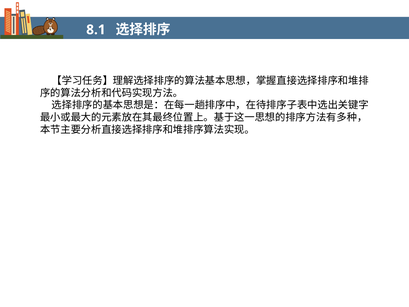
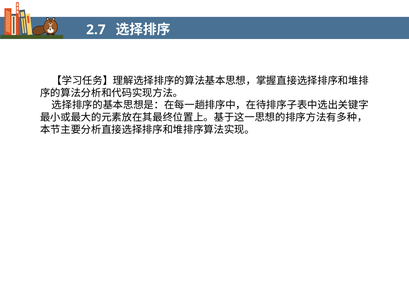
8.1: 8.1 -> 2.7
